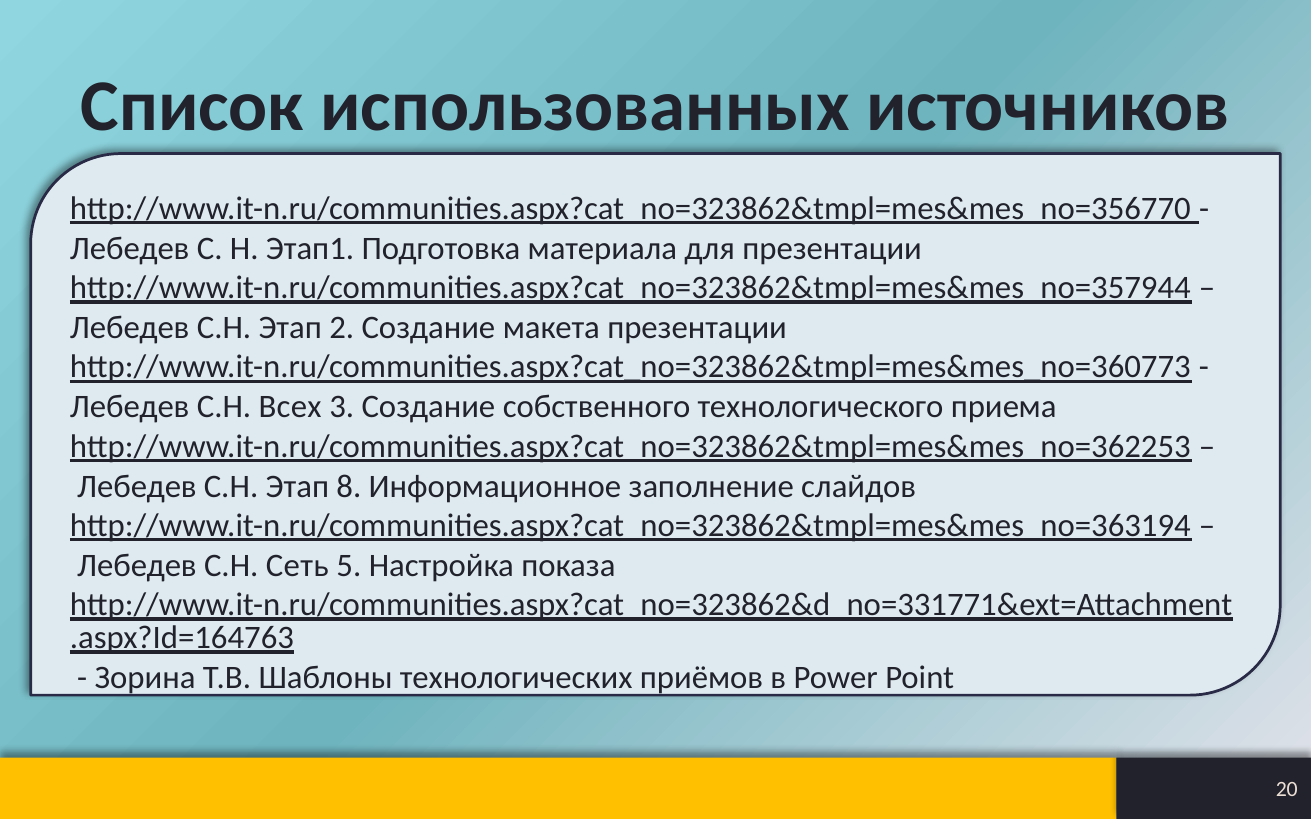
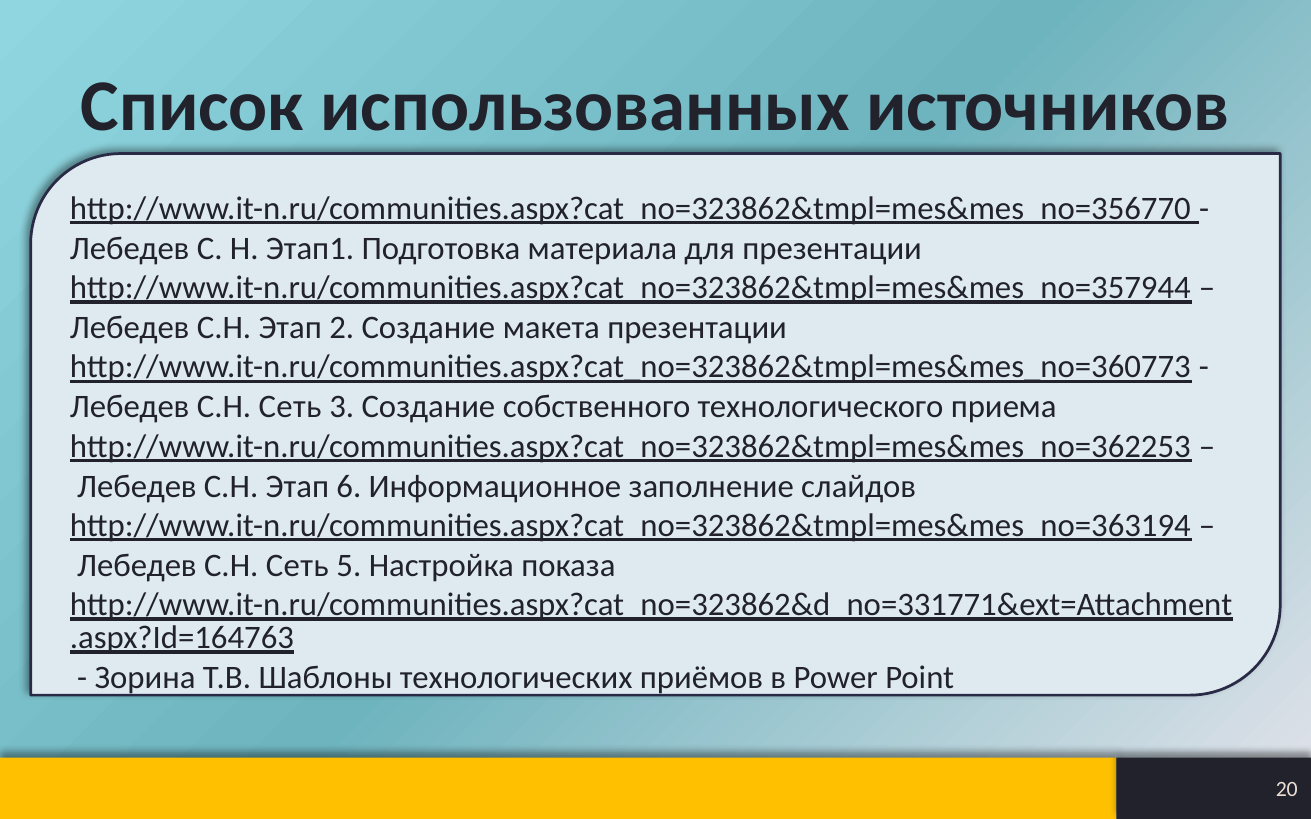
Всех at (290, 407): Всех -> Сеть
8: 8 -> 6
